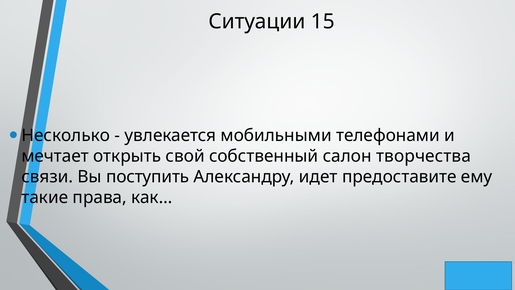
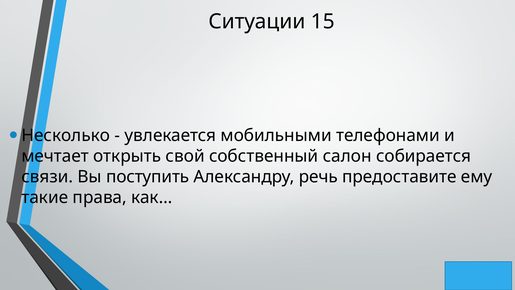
творчества: творчества -> собирается
идет: идет -> речь
